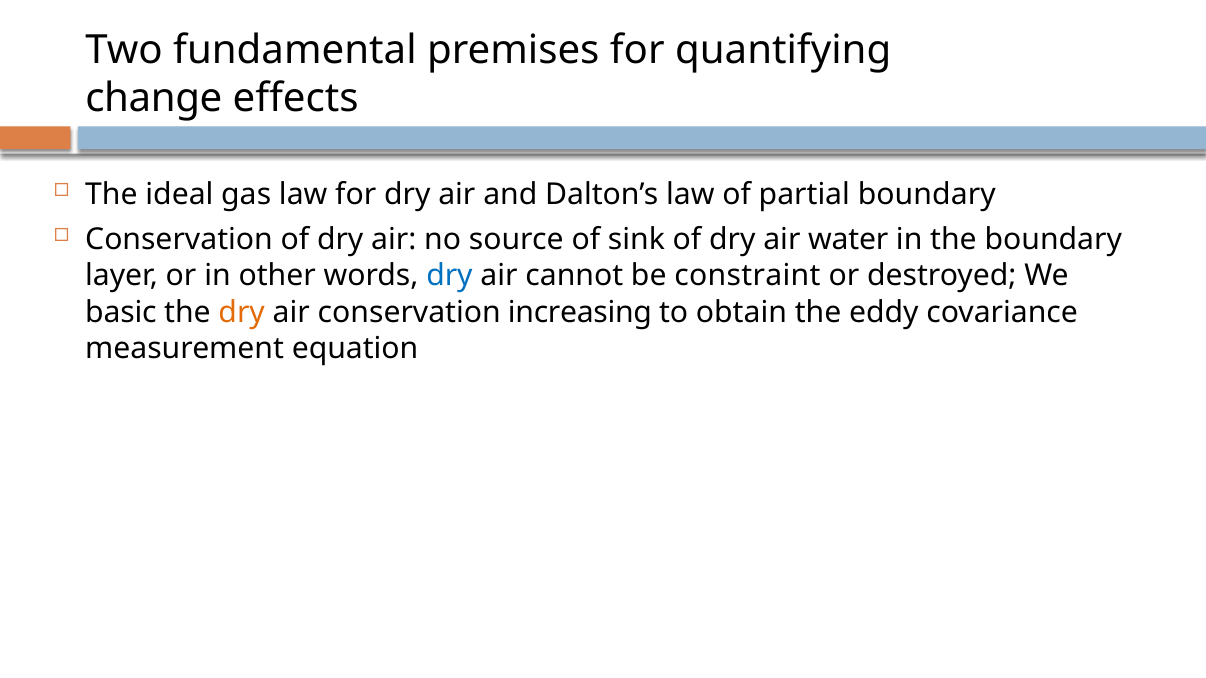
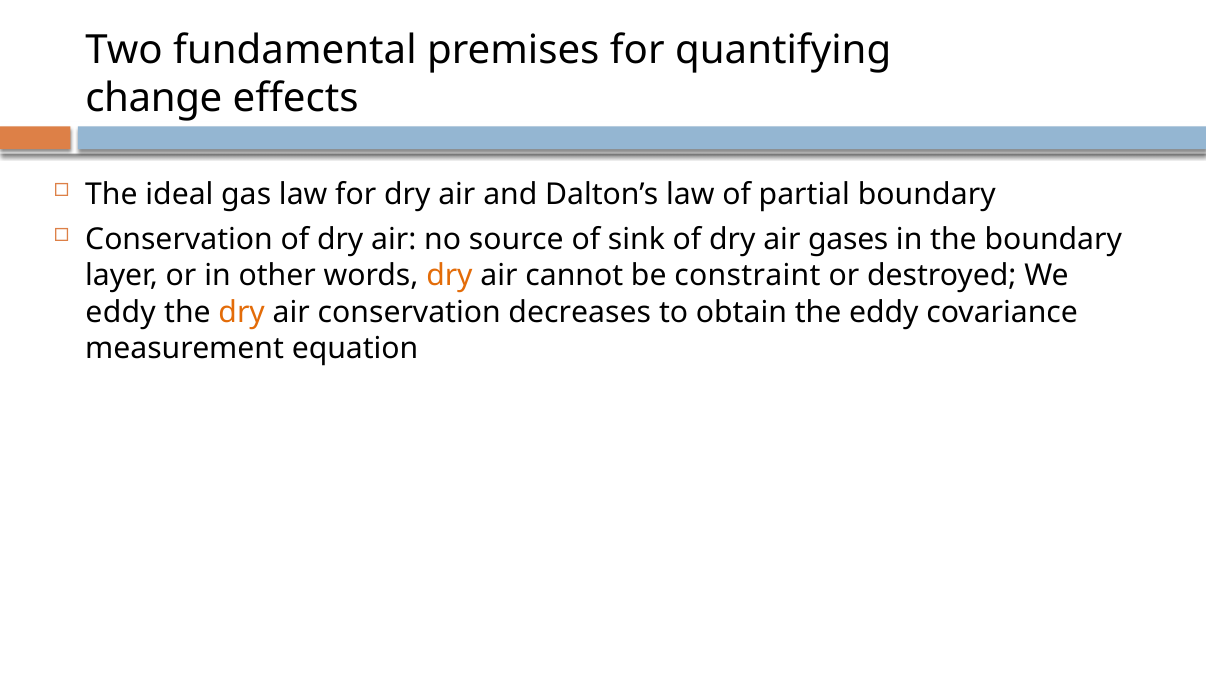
water: water -> gases
dry at (449, 276) colour: blue -> orange
basic at (121, 312): basic -> eddy
increasing: increasing -> decreases
